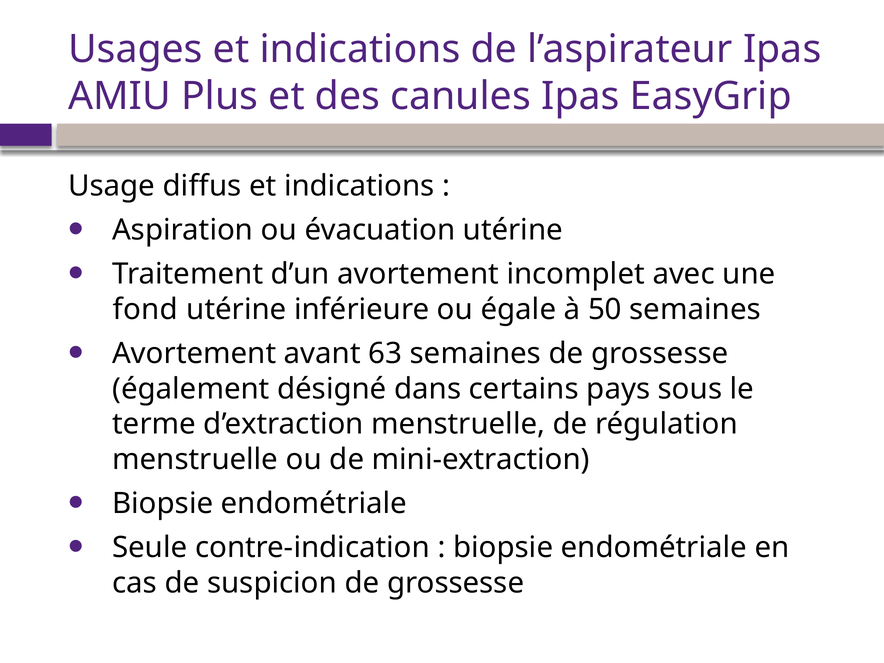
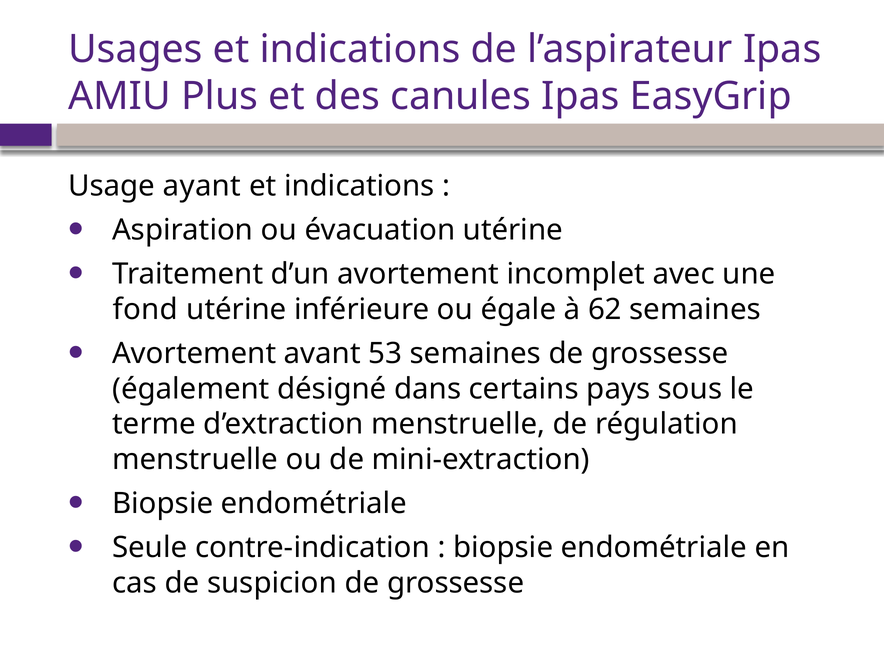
diffus: diffus -> ayant
50: 50 -> 62
63: 63 -> 53
